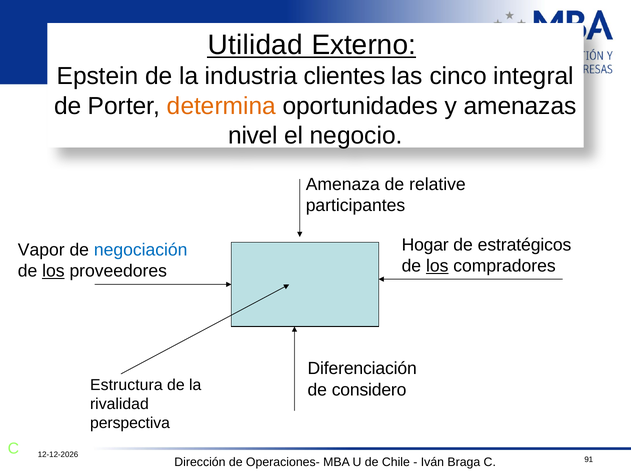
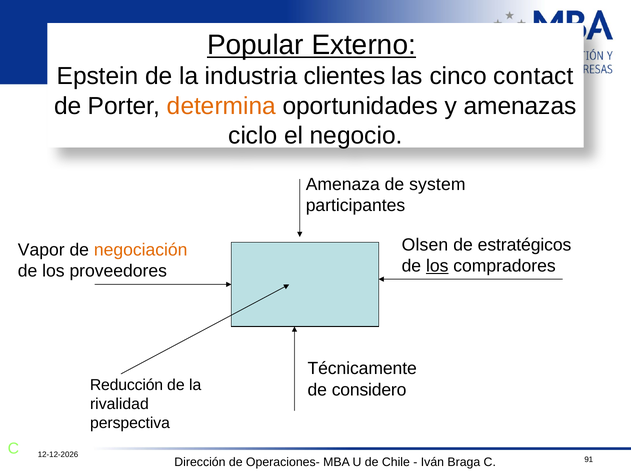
Utilidad: Utilidad -> Popular
integral: integral -> contact
nivel: nivel -> ciclo
relative: relative -> system
Hogar: Hogar -> Olsen
negociación colour: blue -> orange
los at (53, 271) underline: present -> none
Diferenciación: Diferenciación -> Técnicamente
Estructura: Estructura -> Reducción
